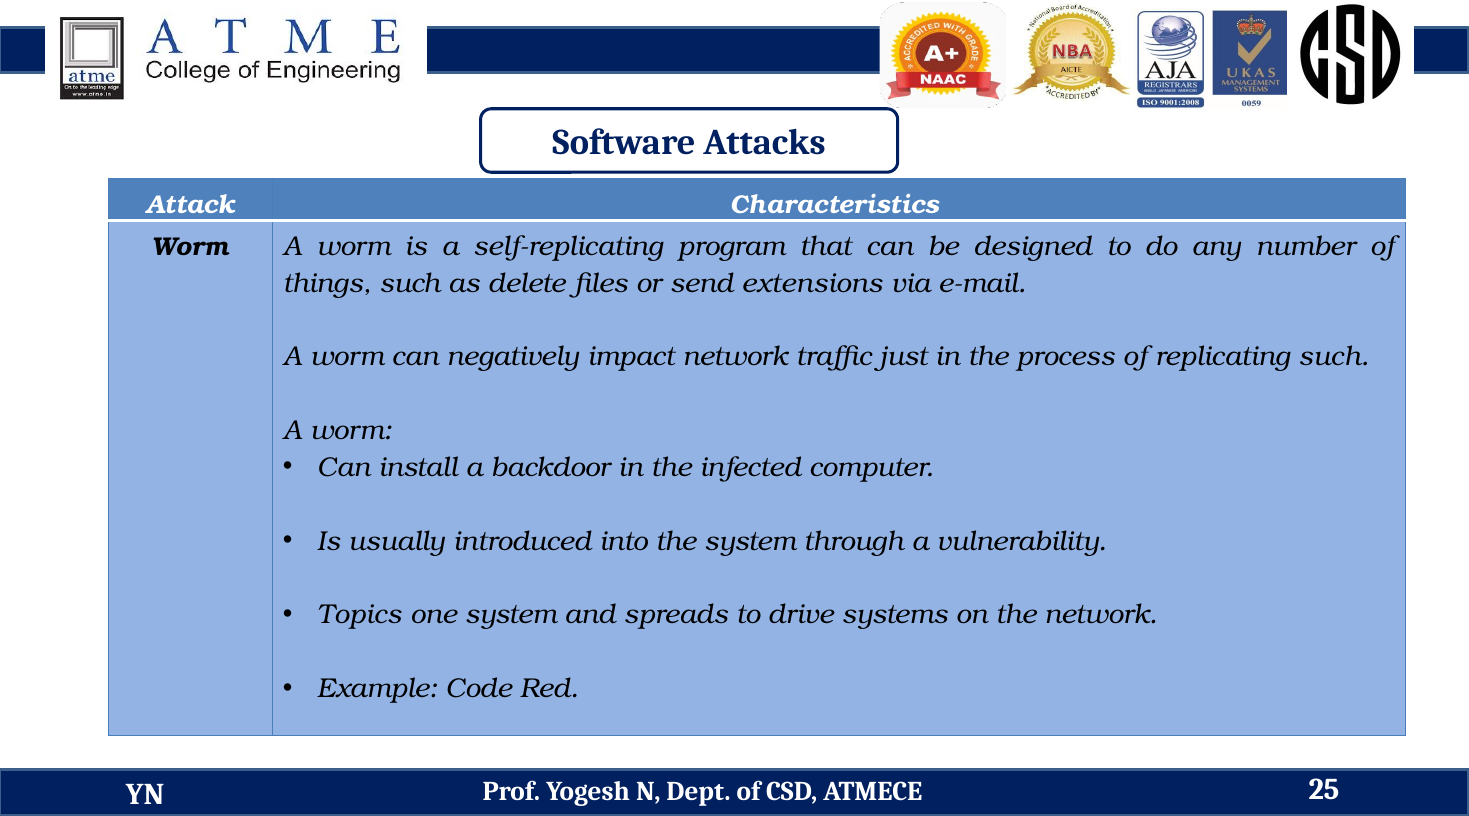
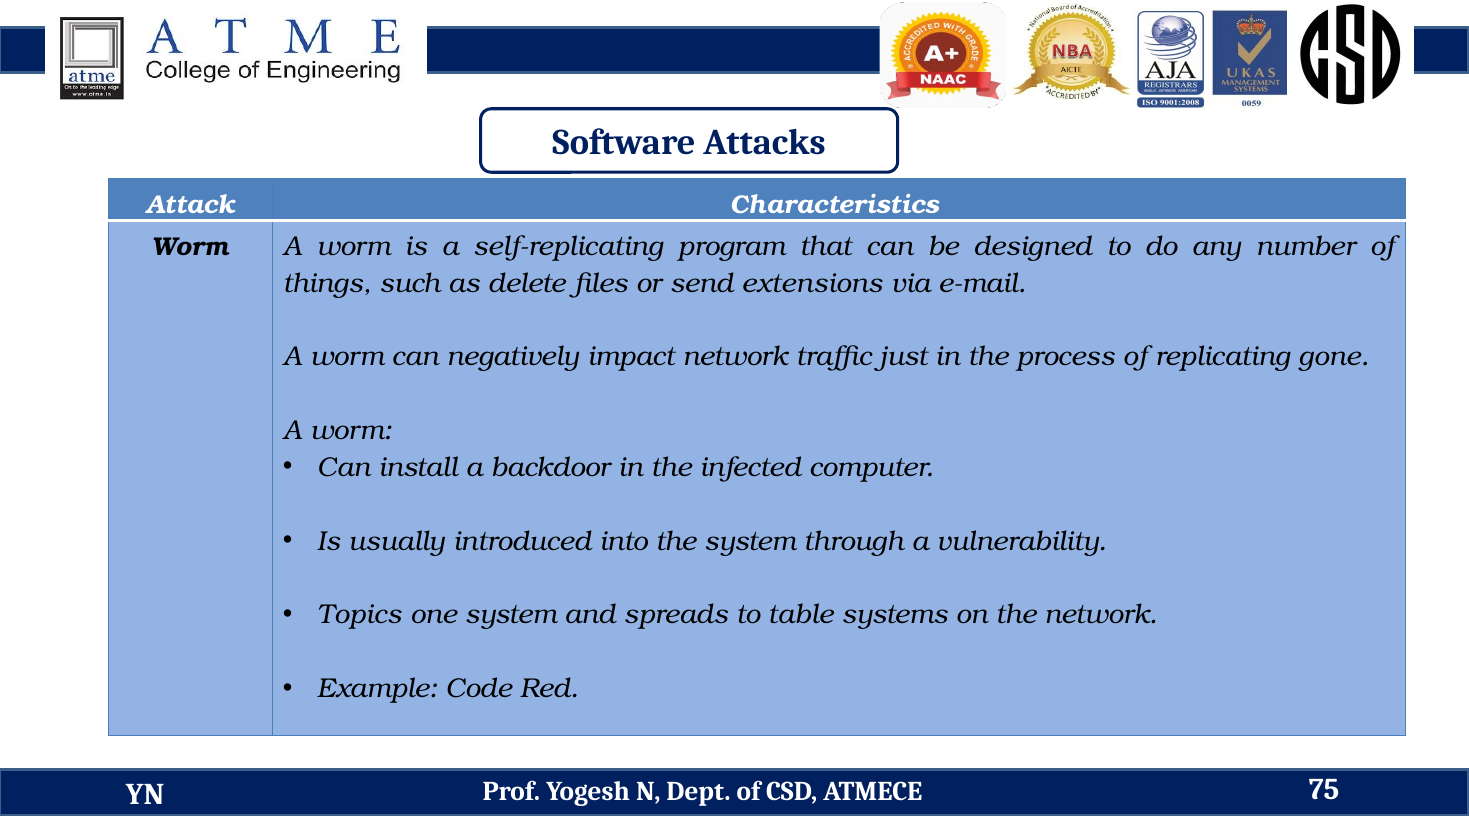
replicating such: such -> gone
drive: drive -> table
25: 25 -> 75
